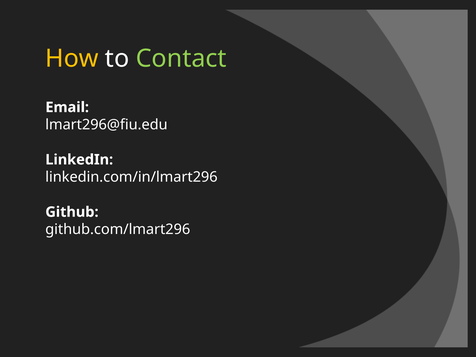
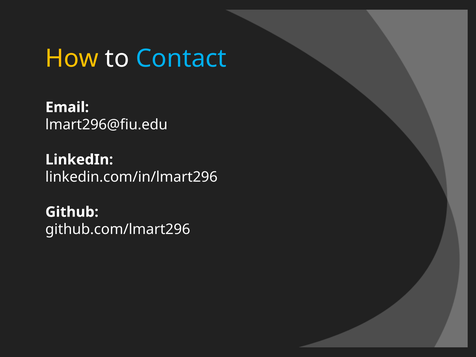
Contact colour: light green -> light blue
